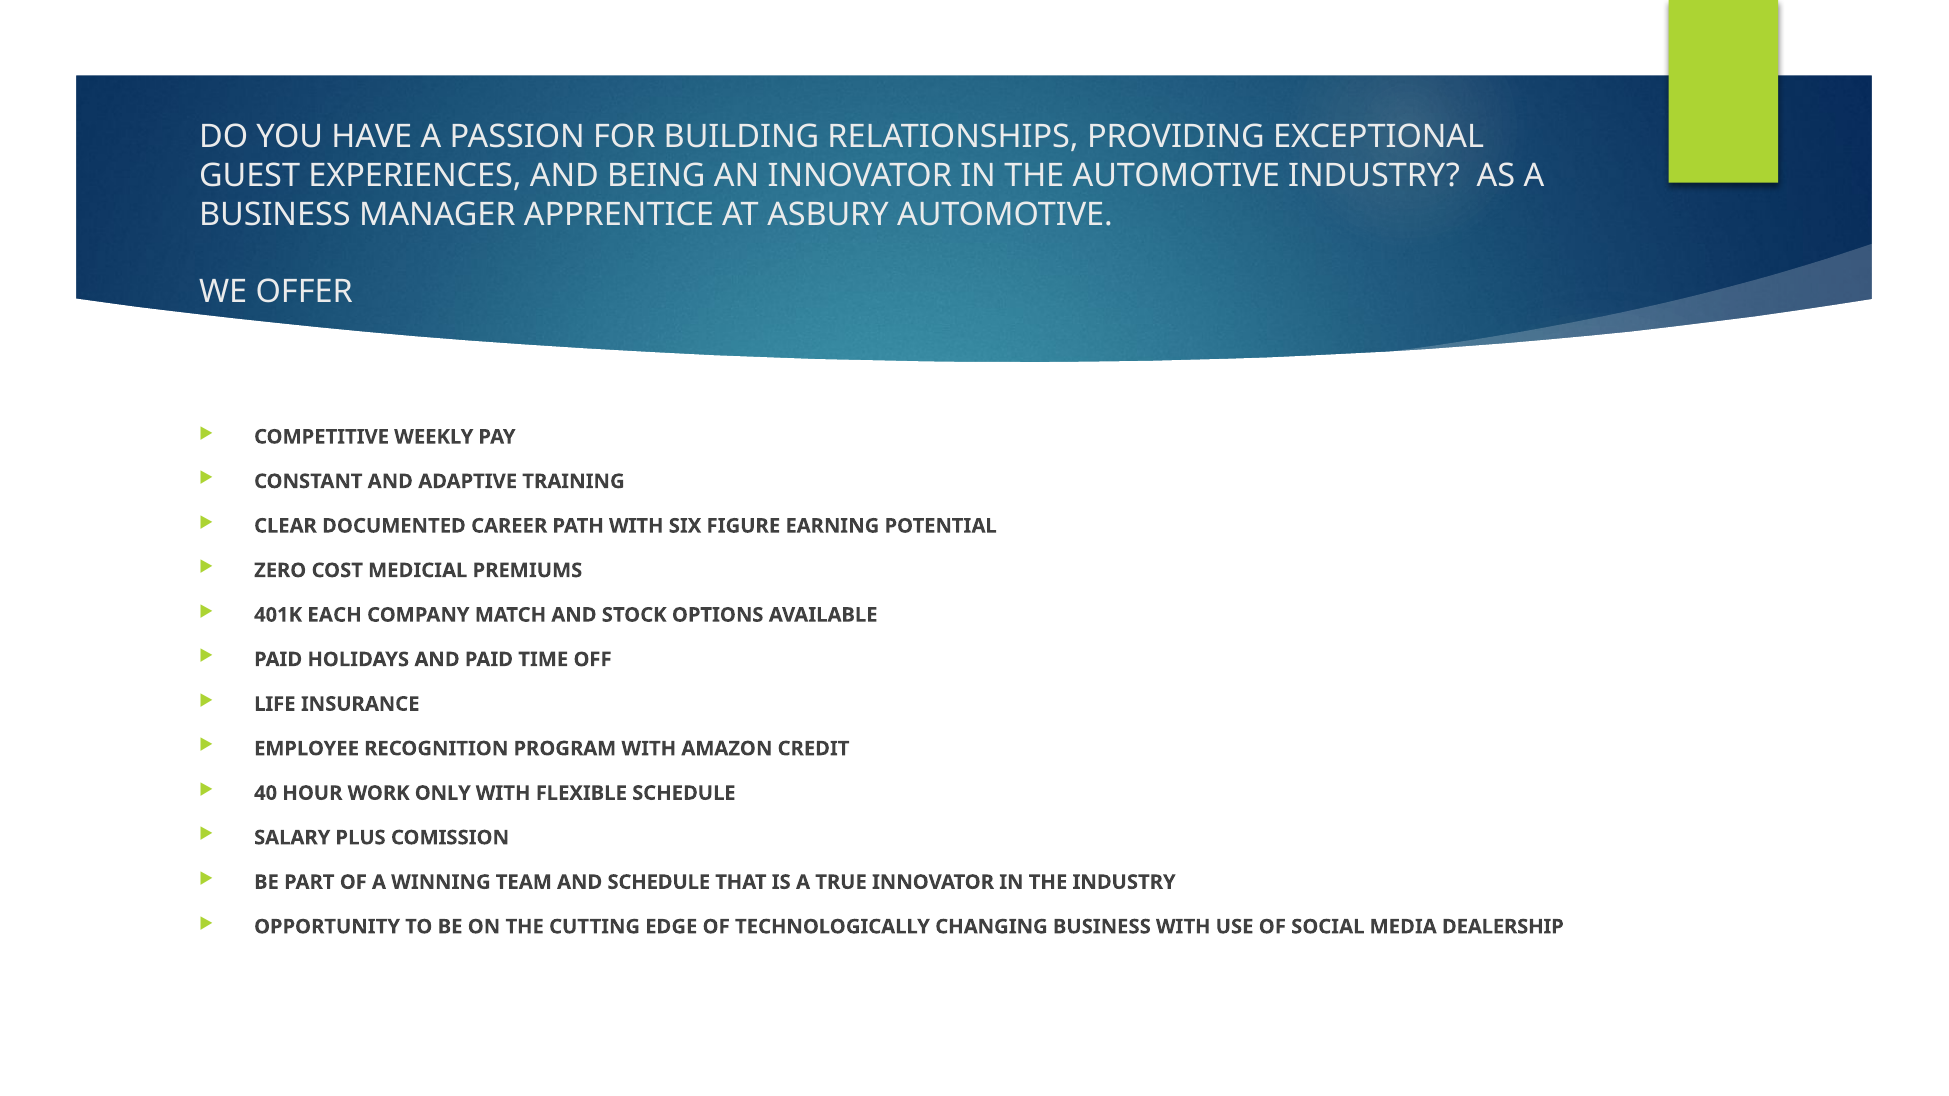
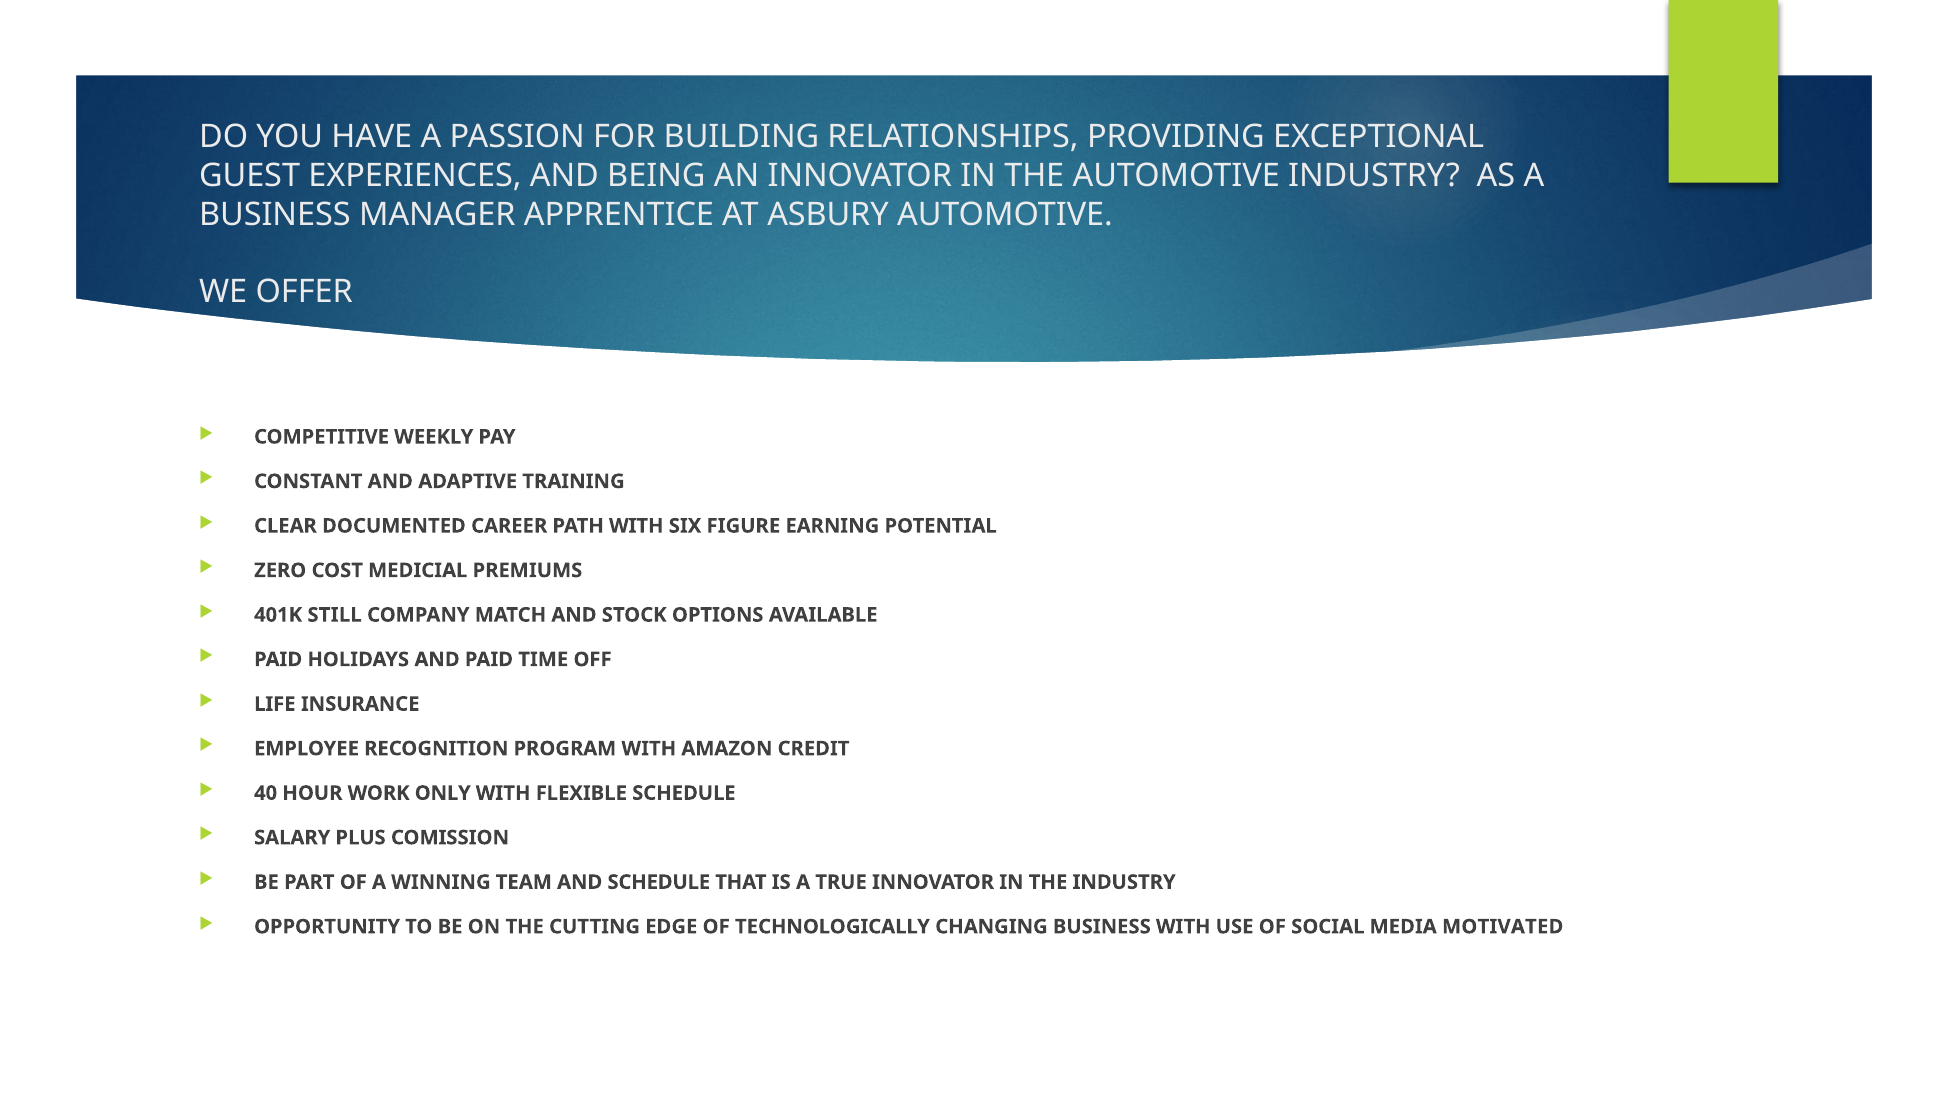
EACH: EACH -> STILL
DEALERSHIP: DEALERSHIP -> MOTIVATED
